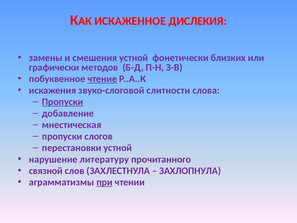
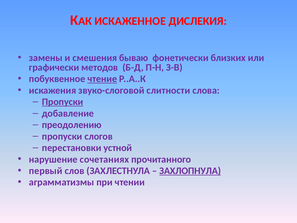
смешения устной: устной -> бываю
мнестическая: мнестическая -> преодолению
литературу: литературу -> сочетаниях
связной: связной -> первый
ЗАХЛОПНУЛА underline: none -> present
при underline: present -> none
